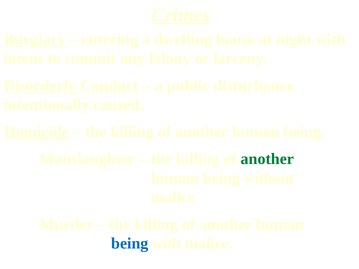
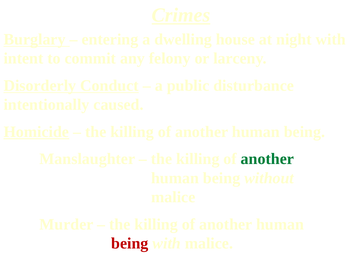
being at (130, 244) colour: blue -> red
